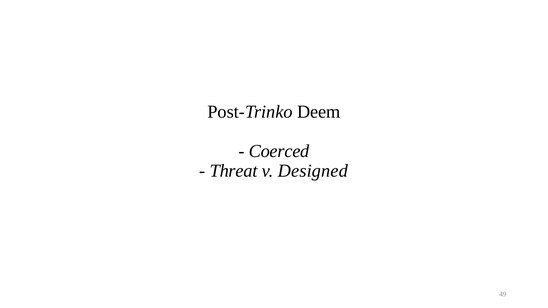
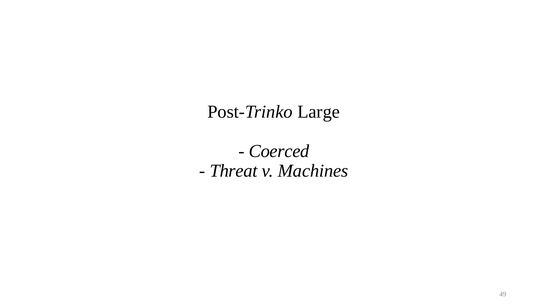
Deem: Deem -> Large
Designed: Designed -> Machines
